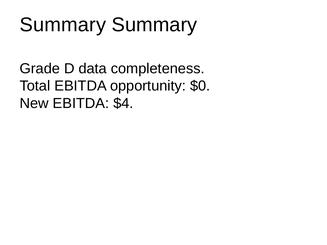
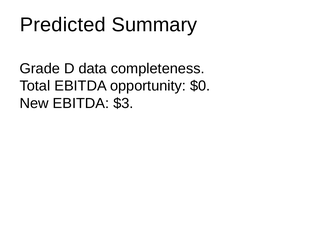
Summary at (63, 25): Summary -> Predicted
$4: $4 -> $3
